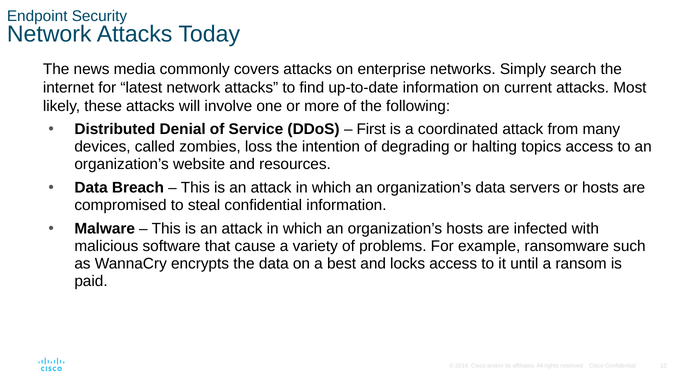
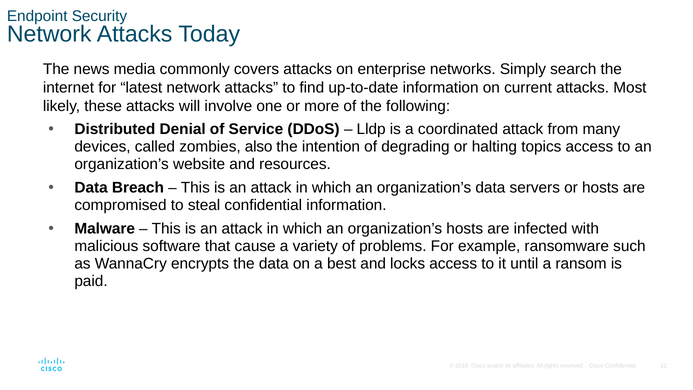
First: First -> Lldp
loss: loss -> also
